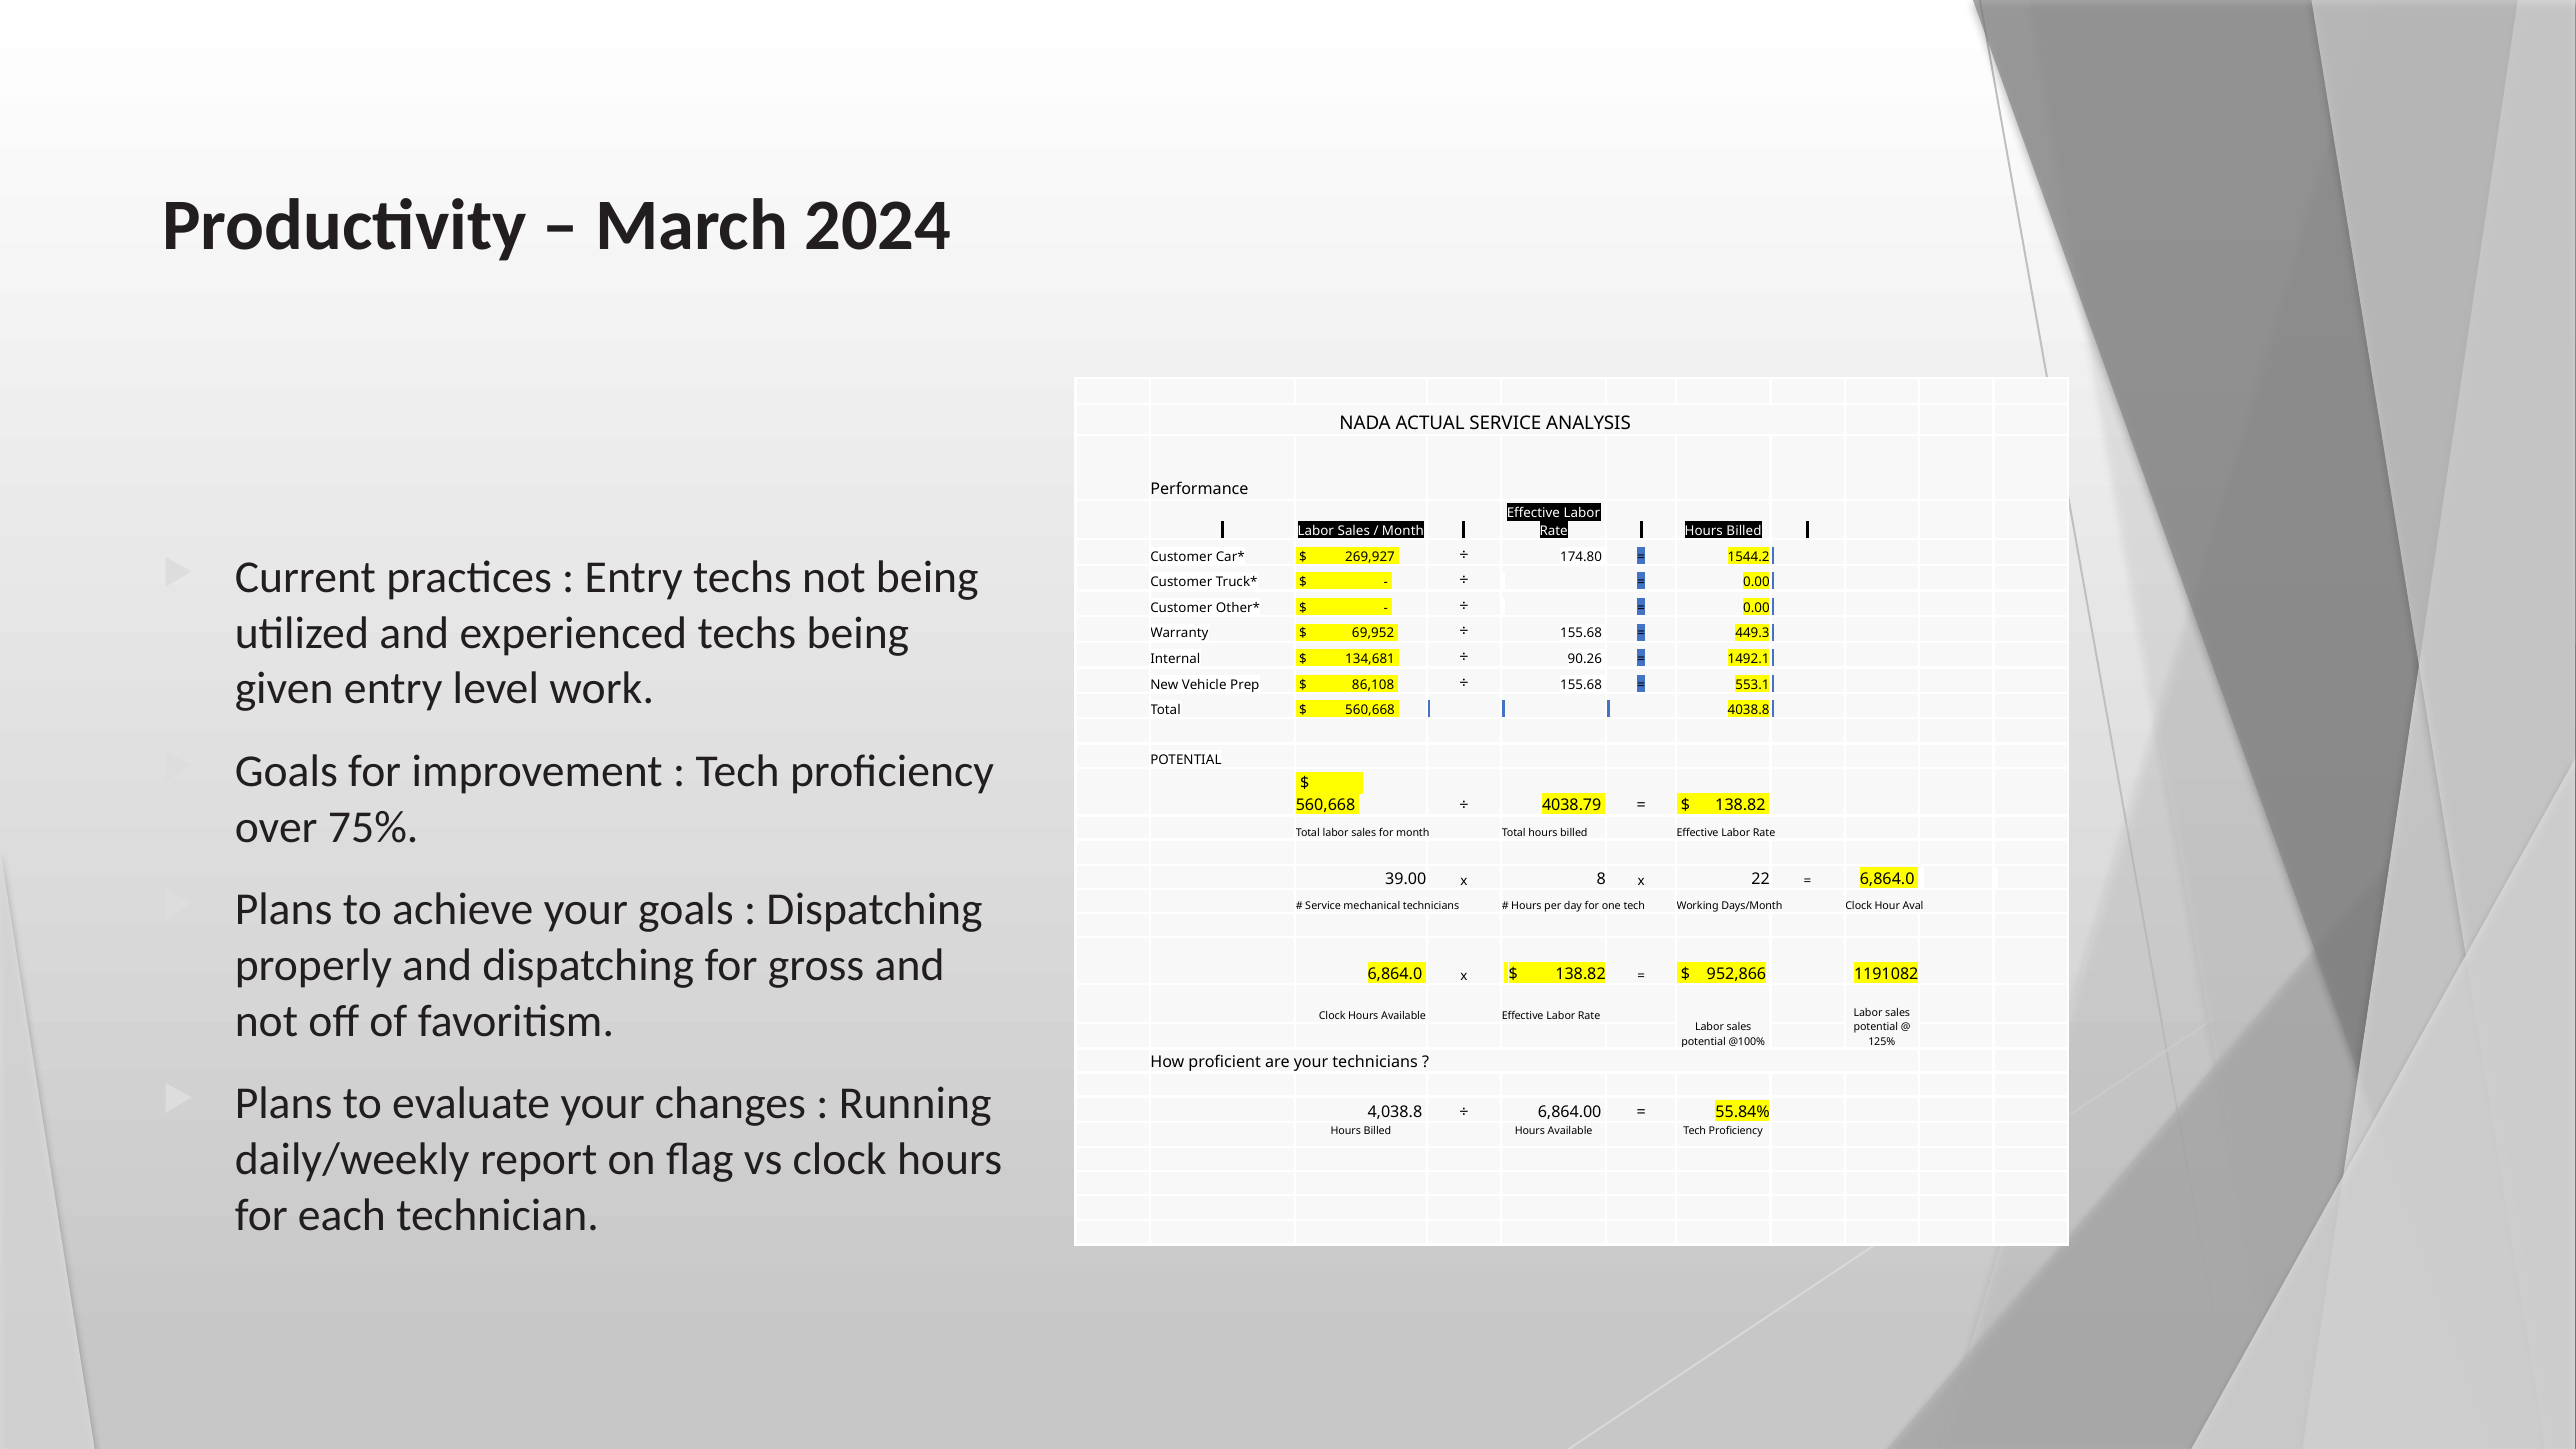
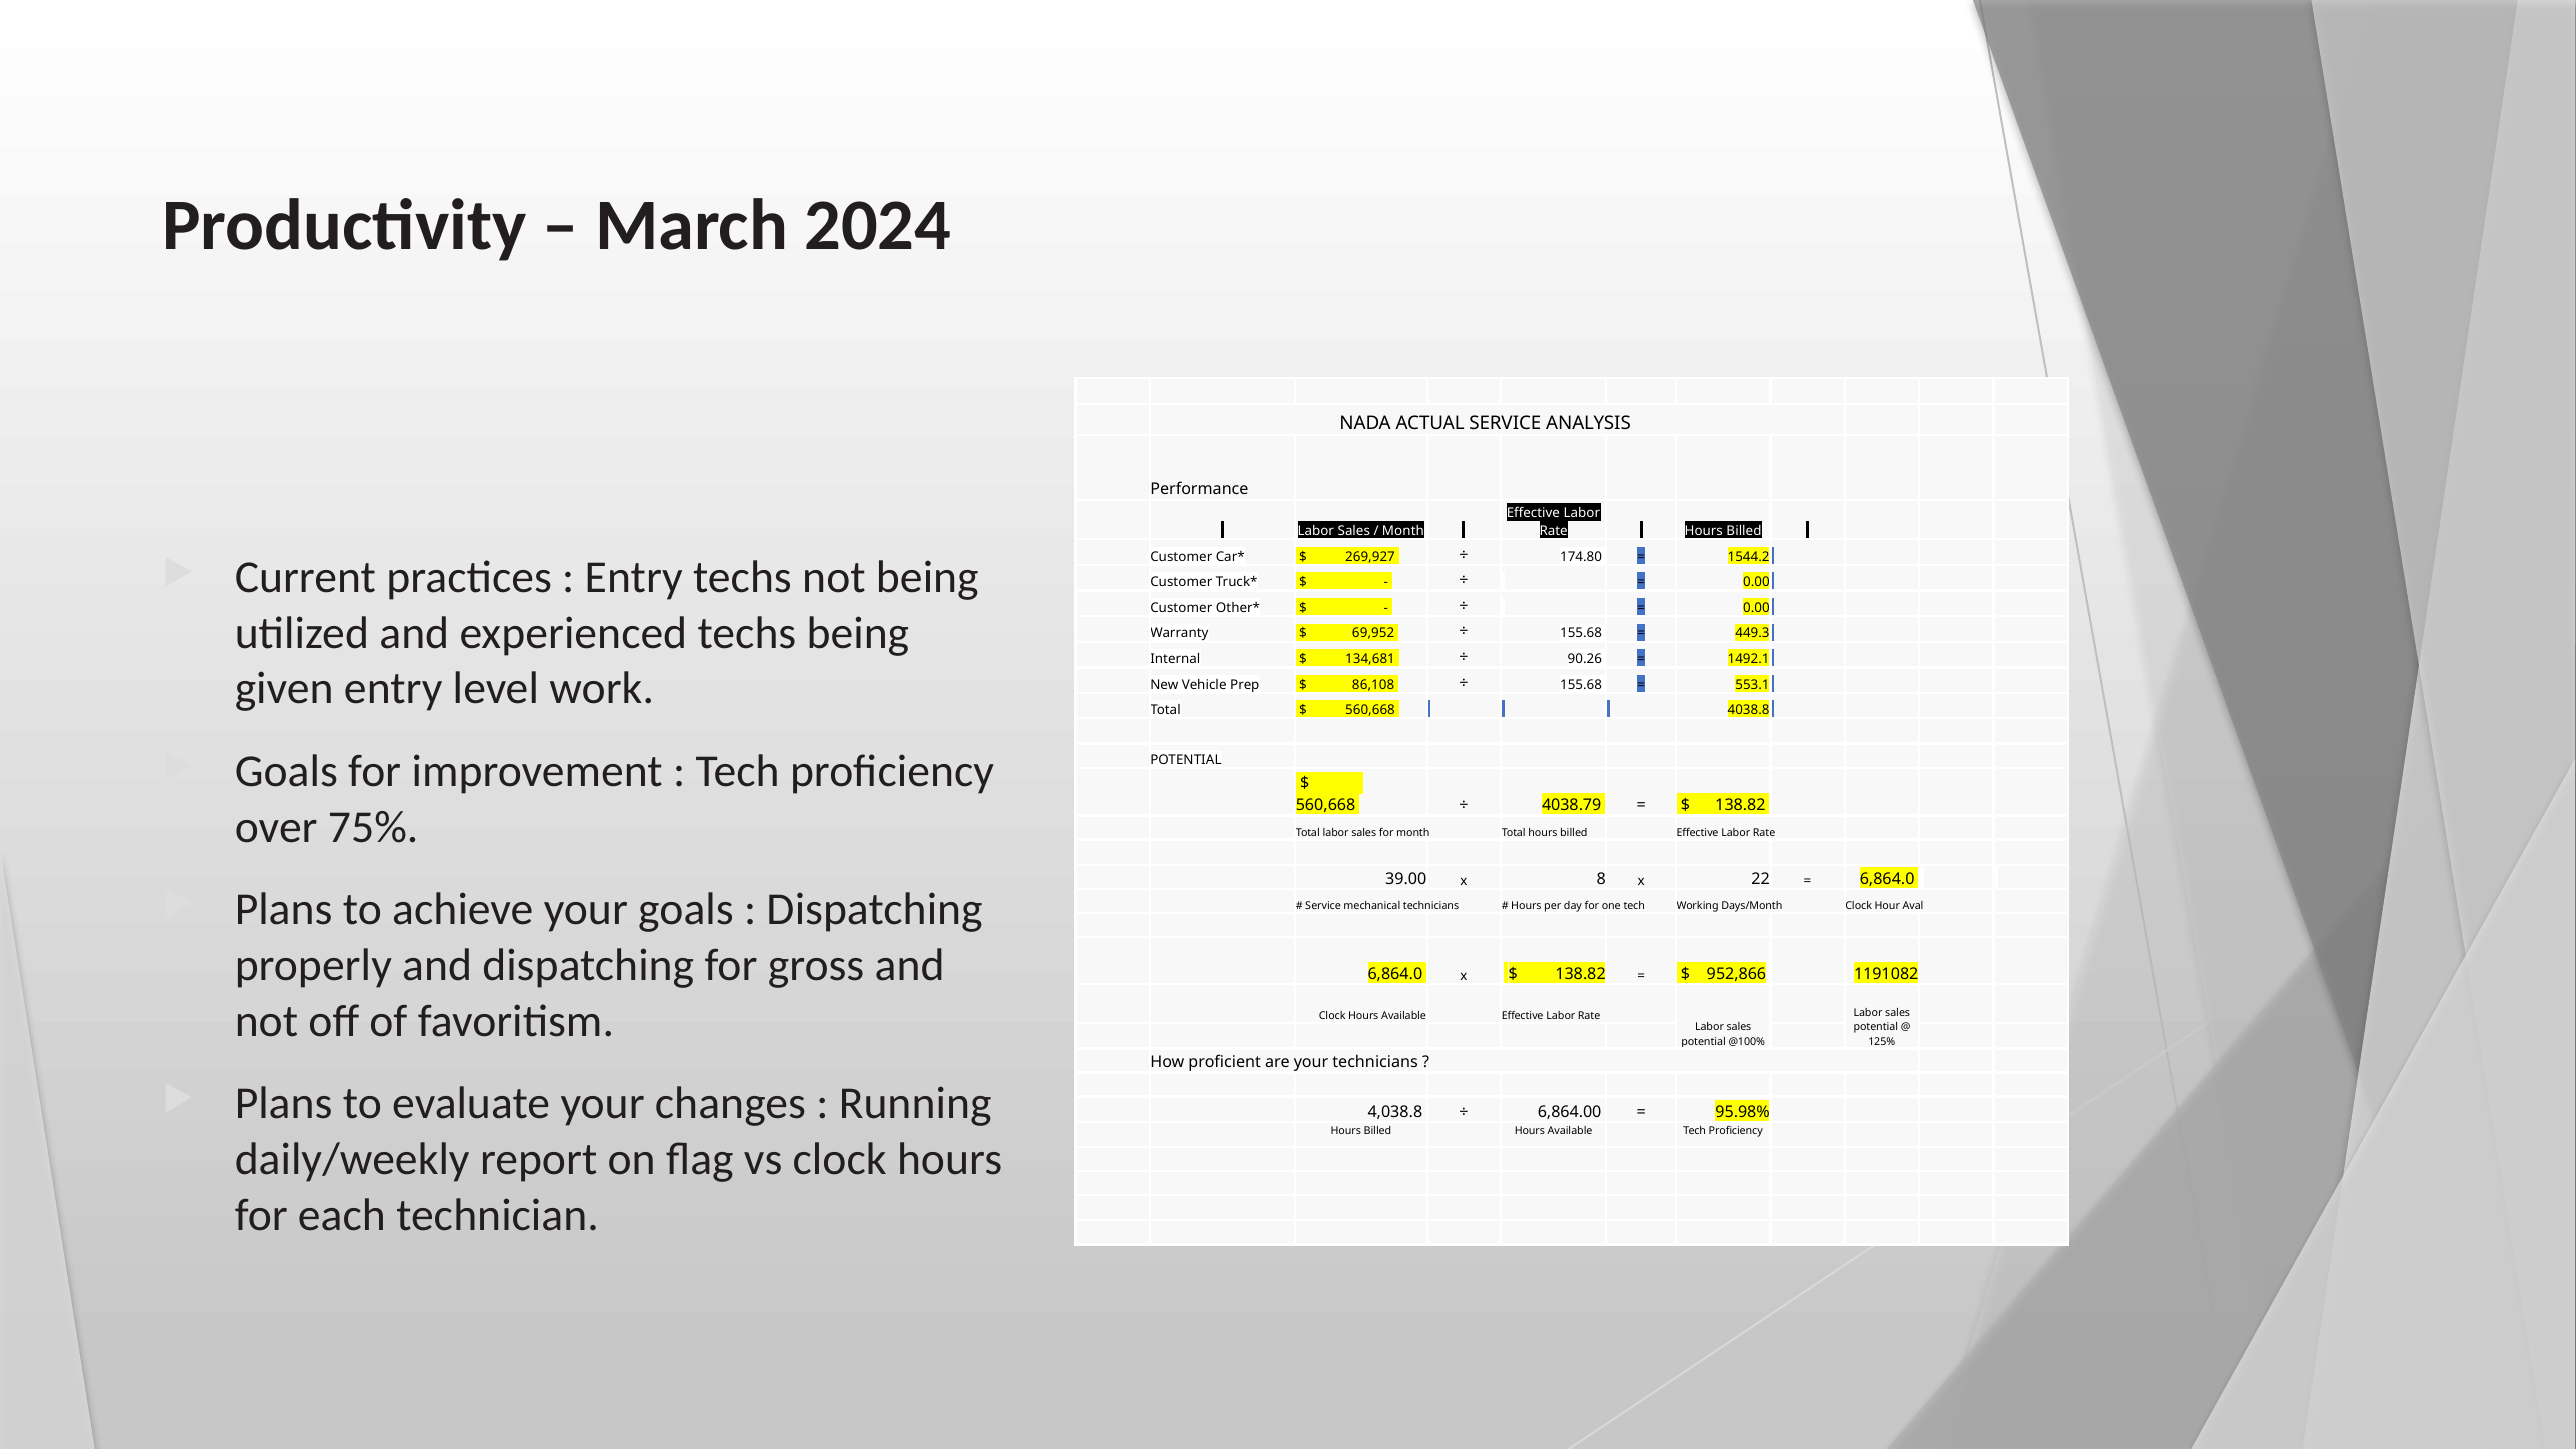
55.84%: 55.84% -> 95.98%
